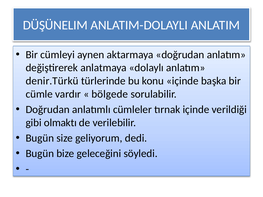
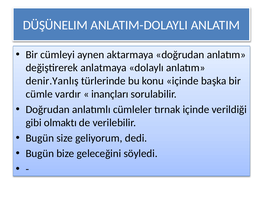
denir.Türkü: denir.Türkü -> denir.Yanlış
bölgede: bölgede -> inançları
